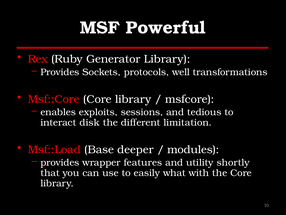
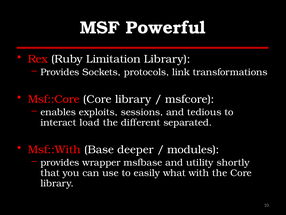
Generator: Generator -> Limitation
well: well -> link
disk: disk -> load
limitation: limitation -> separated
Msf::Load: Msf::Load -> Msf::With
features: features -> msfbase
